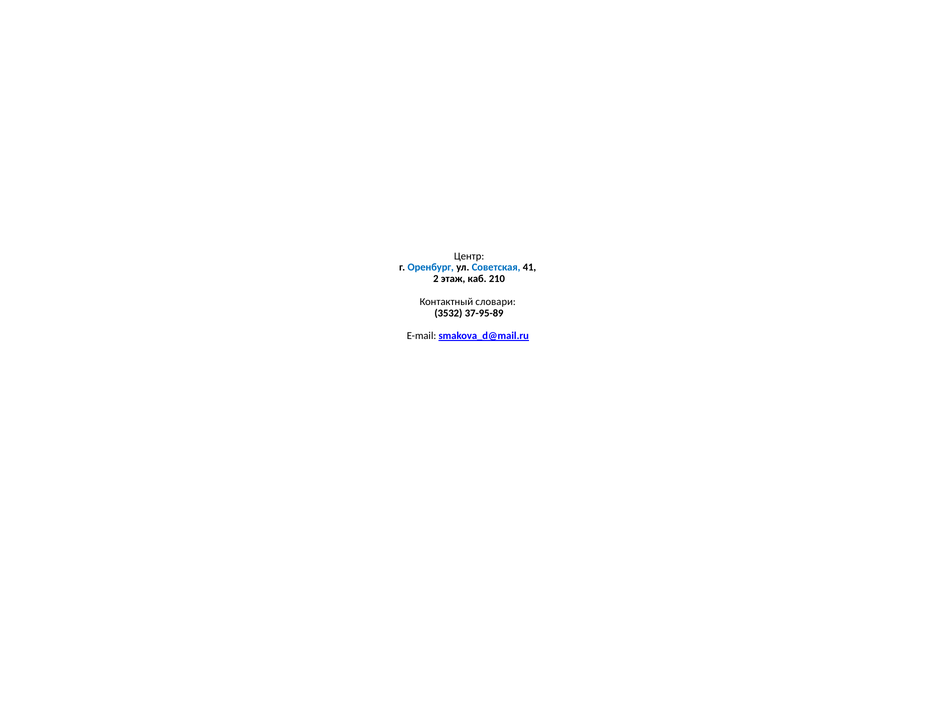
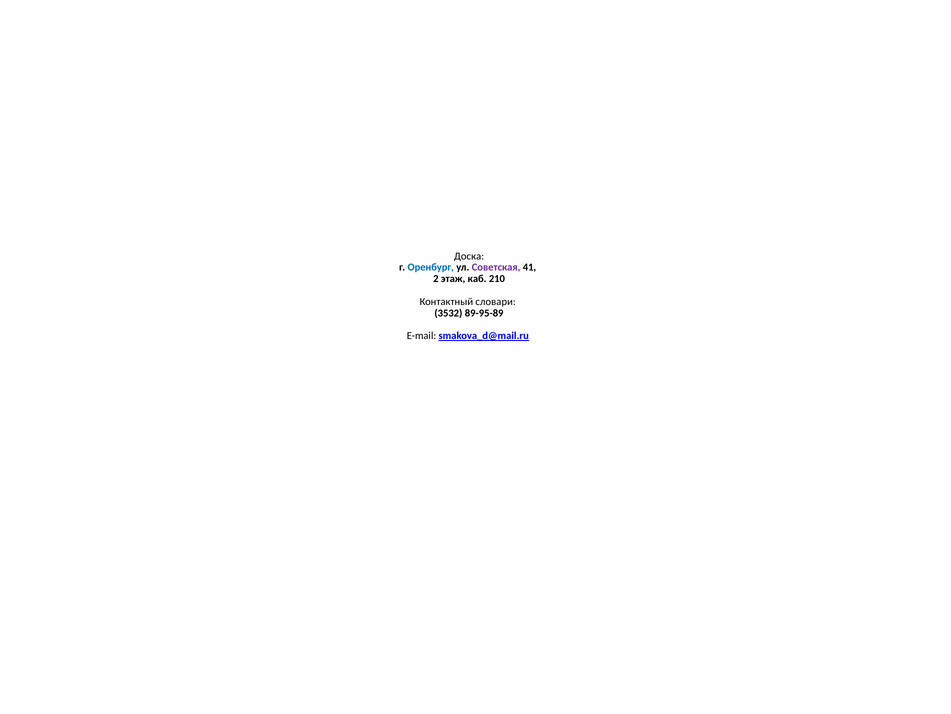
Центр: Центр -> Доска
Советская colour: blue -> purple
37-95-89: 37-95-89 -> 89-95-89
